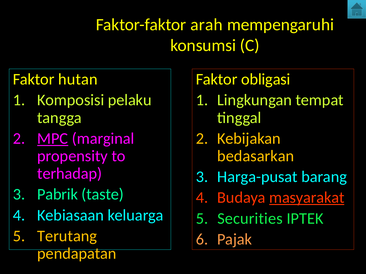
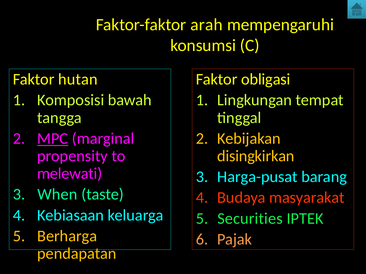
pelaku: pelaku -> bawah
bedasarkan: bedasarkan -> disingkirkan
terhadap: terhadap -> melewati
Pabrik: Pabrik -> When
masyarakat underline: present -> none
Terutang: Terutang -> Berharga
